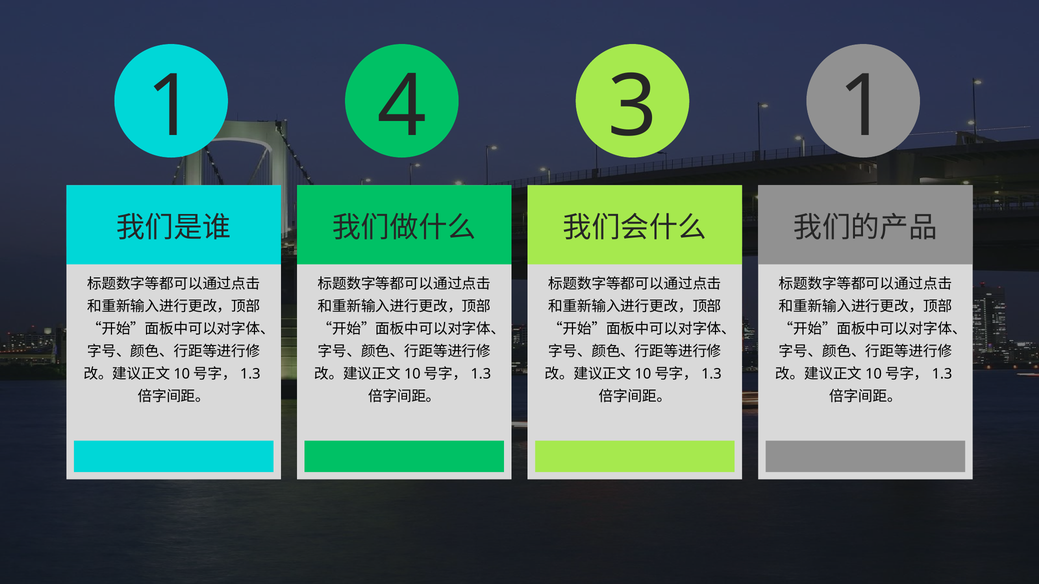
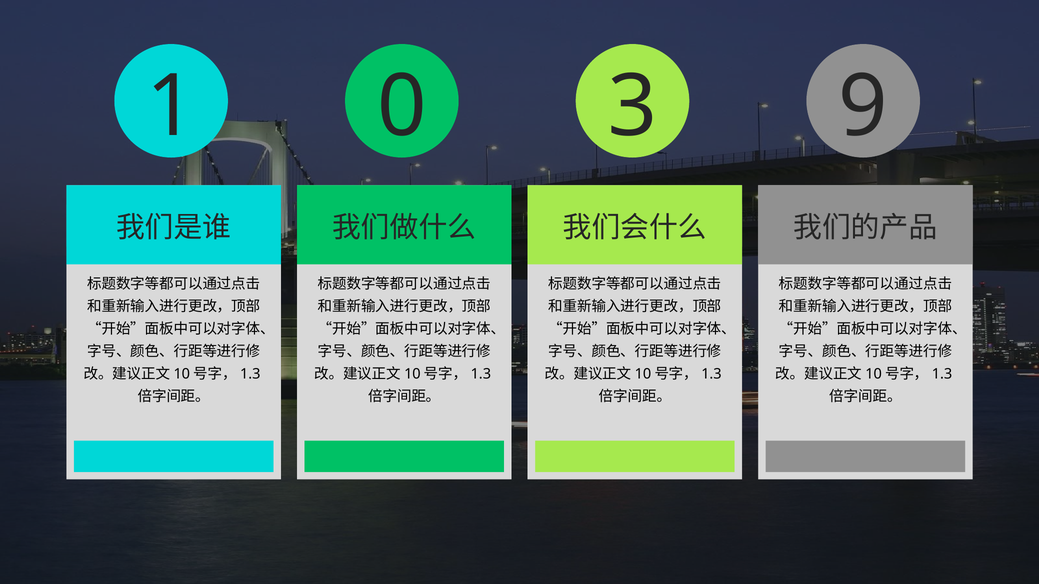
4: 4 -> 0
3 1: 1 -> 9
